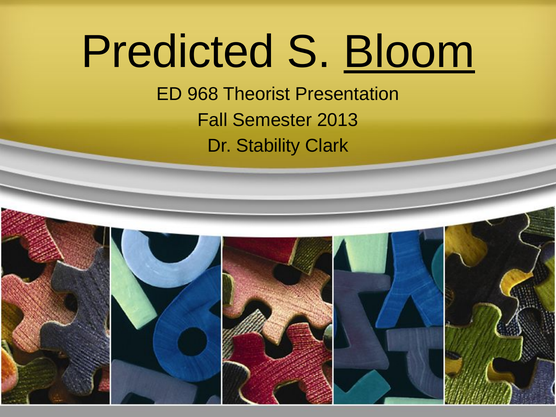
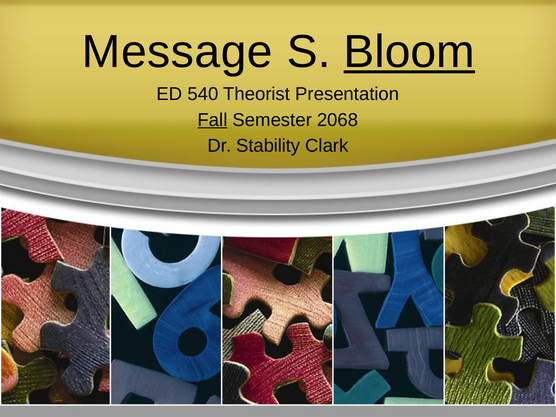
Predicted: Predicted -> Message
968: 968 -> 540
Fall underline: none -> present
2013: 2013 -> 2068
